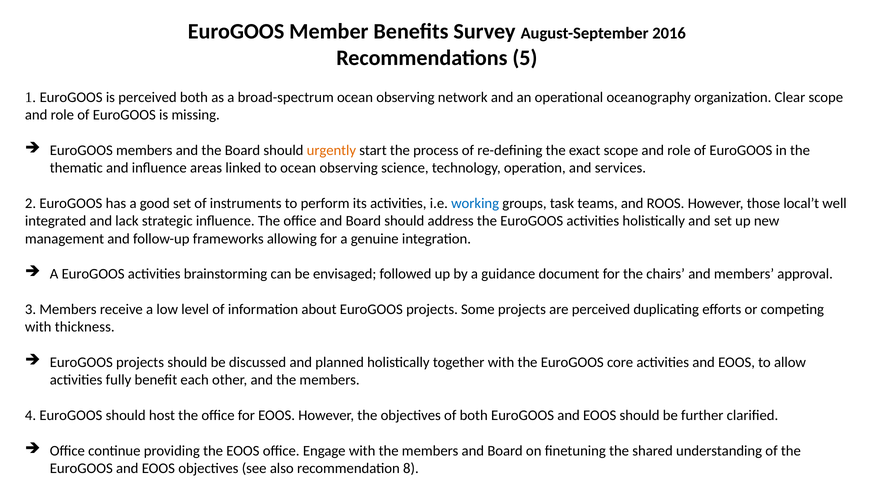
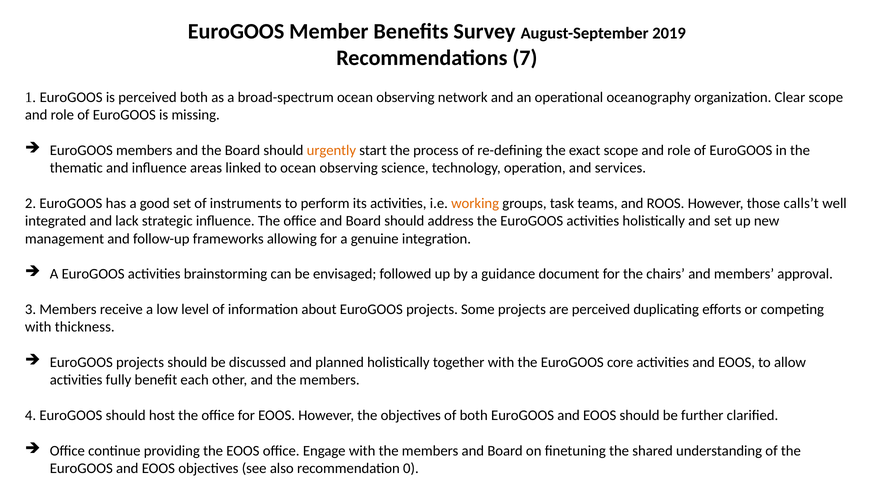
2016: 2016 -> 2019
5: 5 -> 7
working colour: blue -> orange
local’t: local’t -> calls’t
8: 8 -> 0
